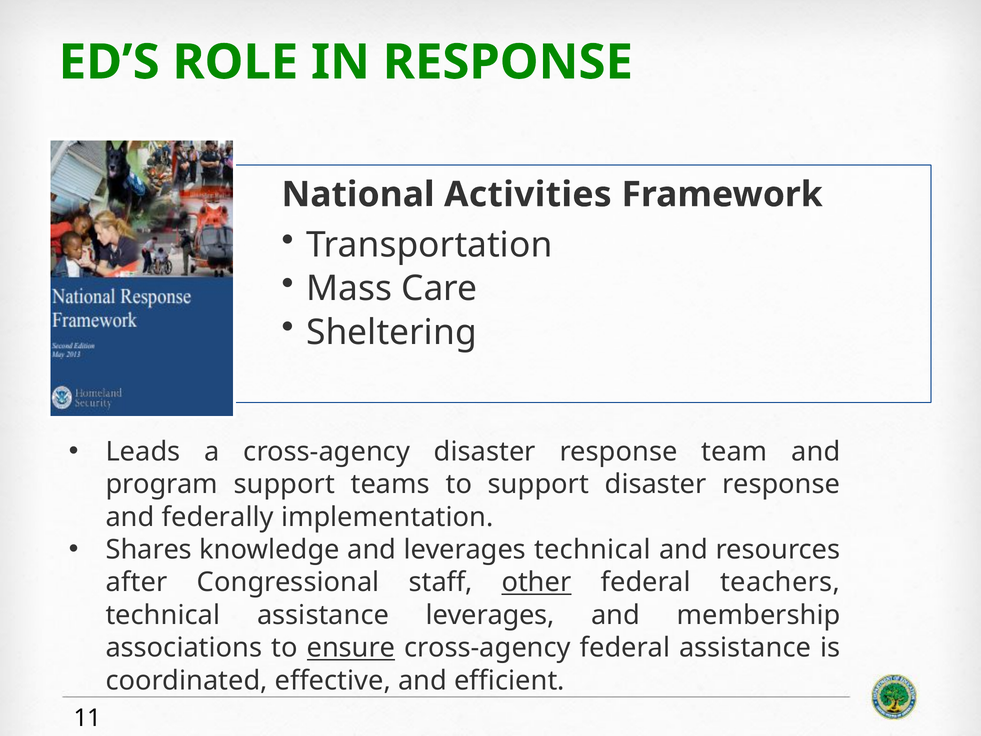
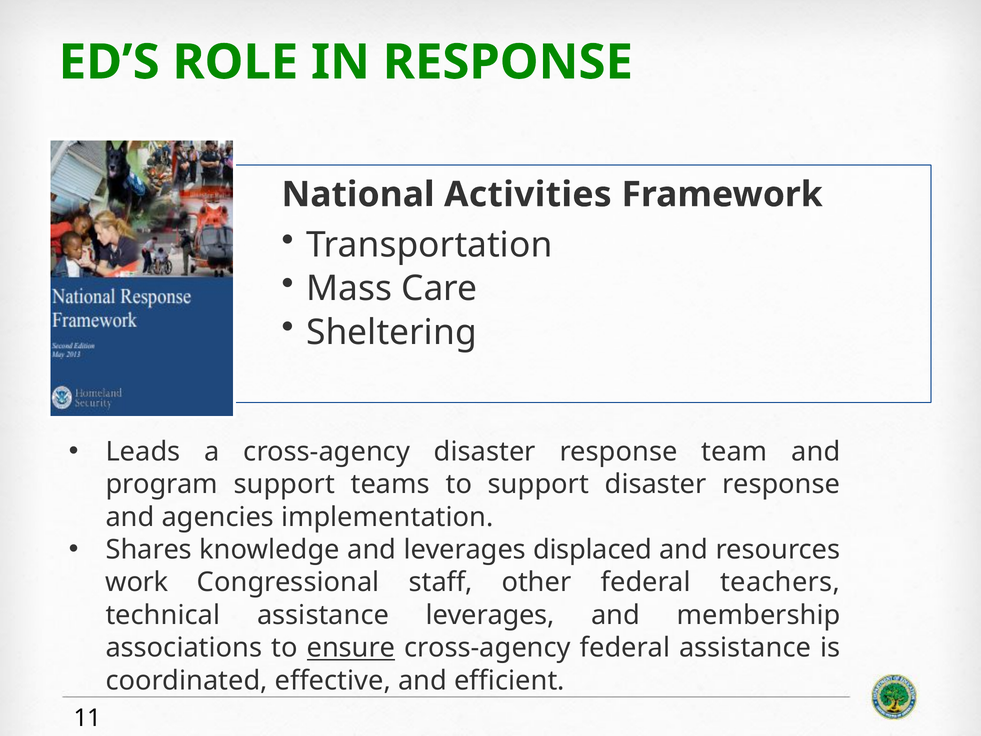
federally: federally -> agencies
leverages technical: technical -> displaced
after: after -> work
other underline: present -> none
